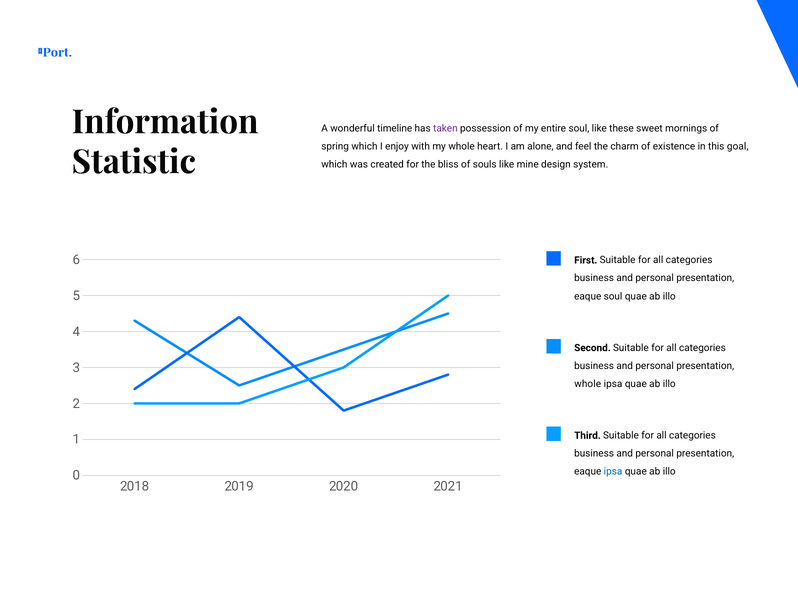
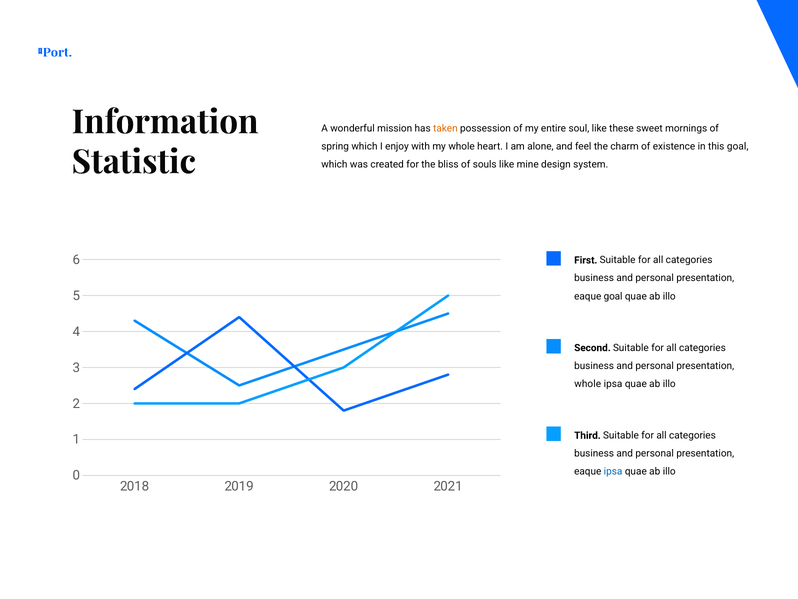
timeline: timeline -> mission
taken colour: purple -> orange
eaque soul: soul -> goal
